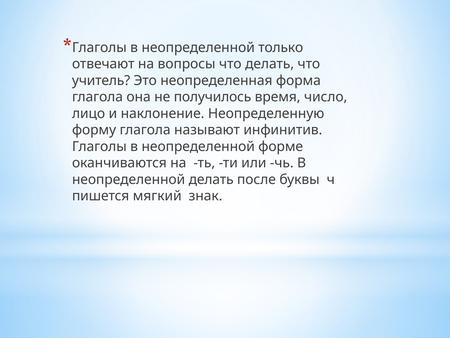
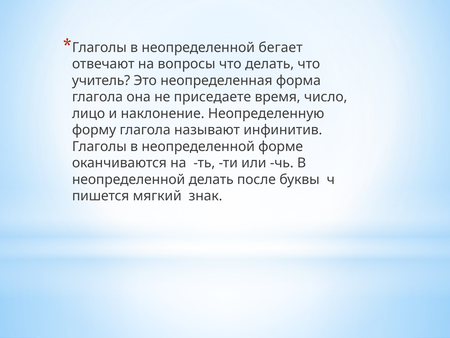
только: только -> бегает
получилось: получилось -> приседаете
